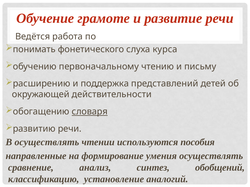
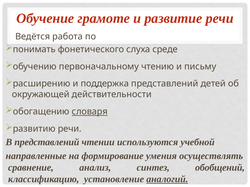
курса: курса -> среде
В осуществлять: осуществлять -> представлений
пособия: пособия -> учебной
аналогий underline: none -> present
